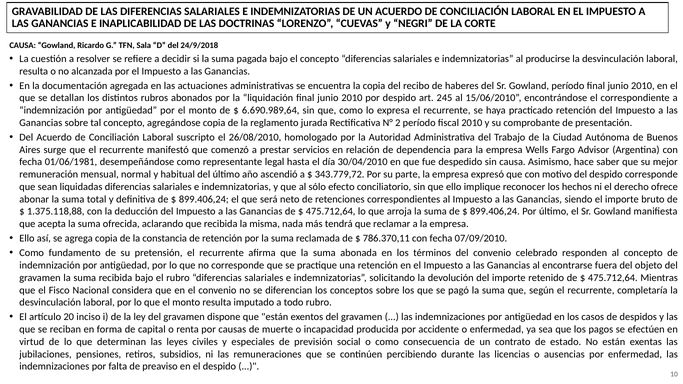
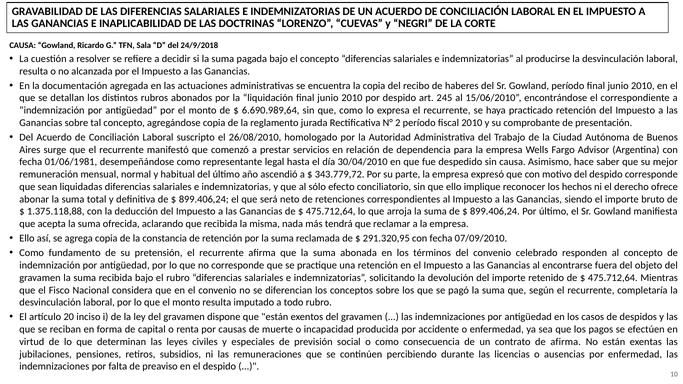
786.370,11: 786.370,11 -> 291.320,95
de estado: estado -> afirma
